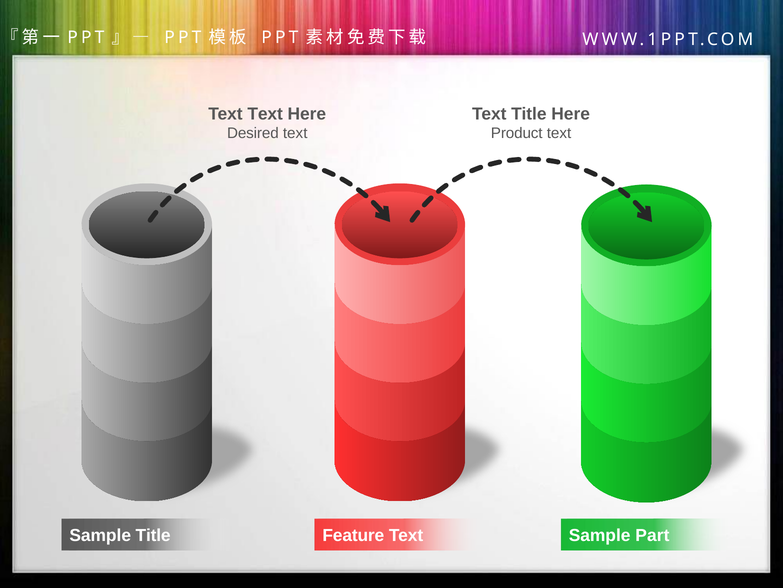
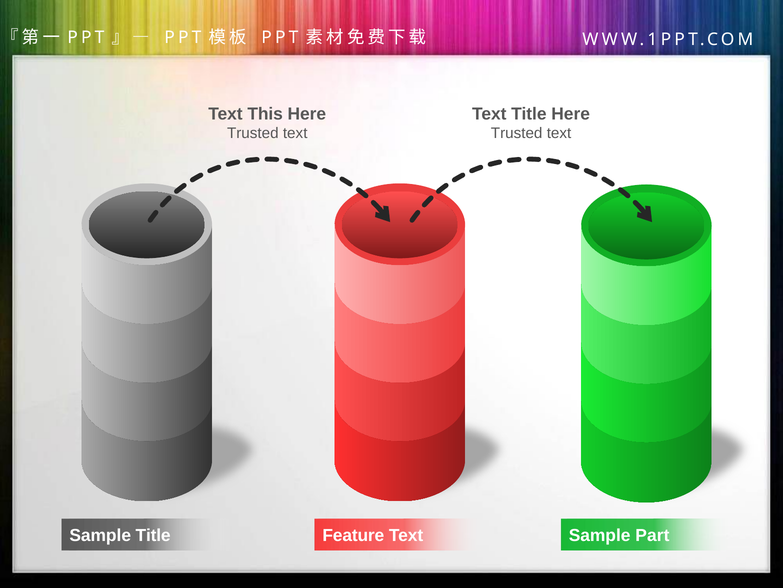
Text at (265, 114): Text -> This
Desired at (253, 133): Desired -> Trusted
Product at (517, 133): Product -> Trusted
